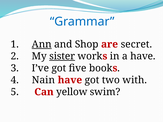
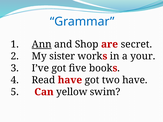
sister underline: present -> none
a have: have -> your
Nain: Nain -> Read
two with: with -> have
